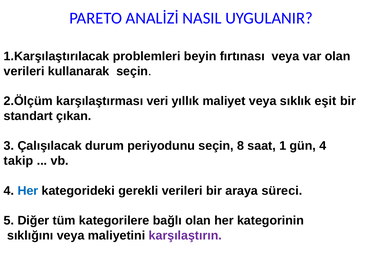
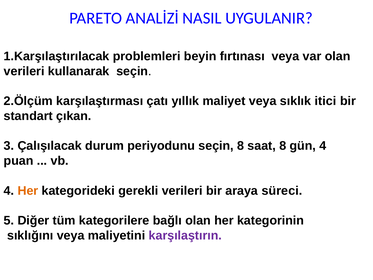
veri: veri -> çatı
eşit: eşit -> itici
saat 1: 1 -> 8
takip: takip -> puan
Her at (28, 190) colour: blue -> orange
